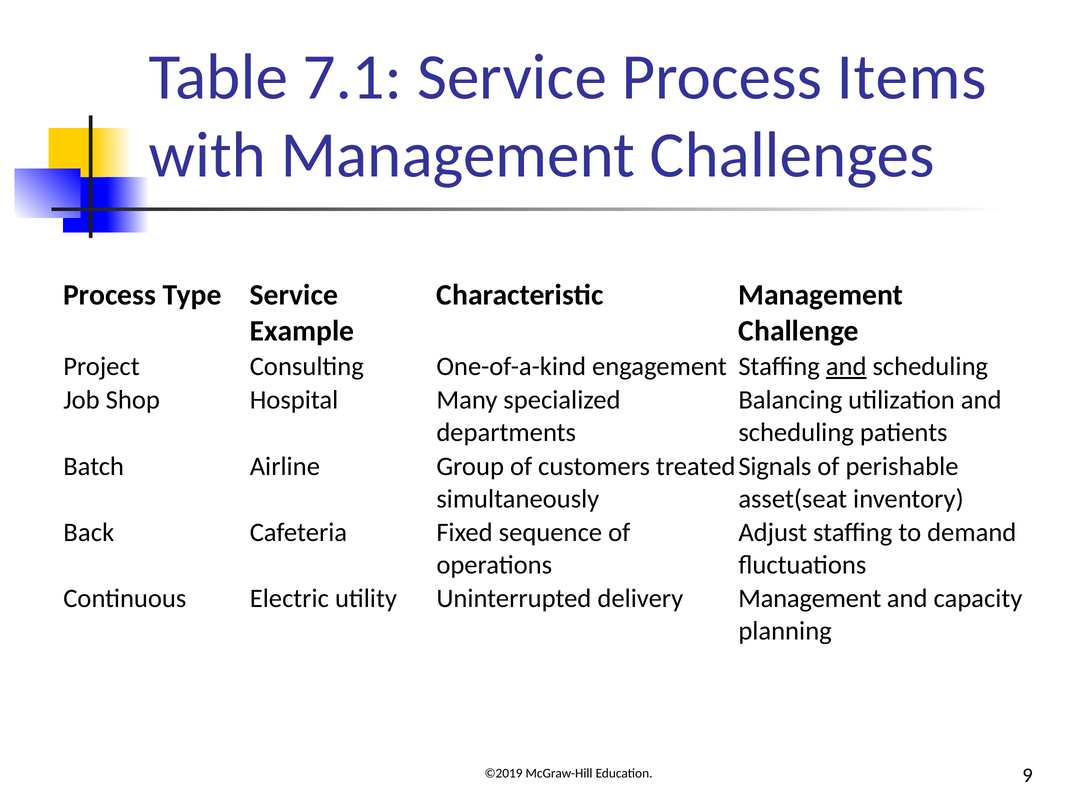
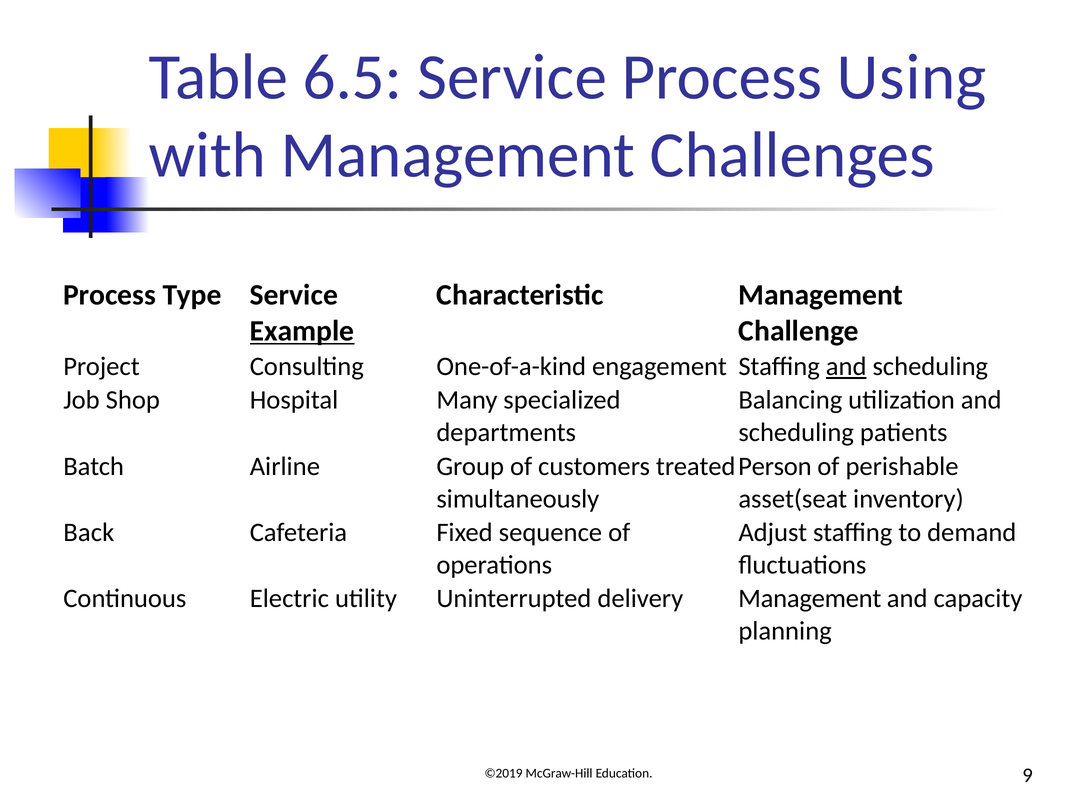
7.1: 7.1 -> 6.5
Items: Items -> Using
Example underline: none -> present
Signals: Signals -> Person
